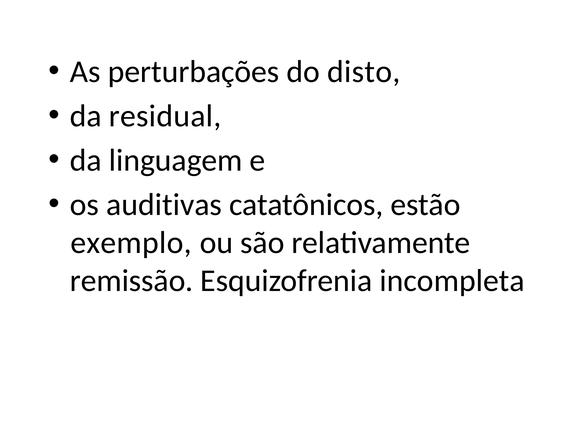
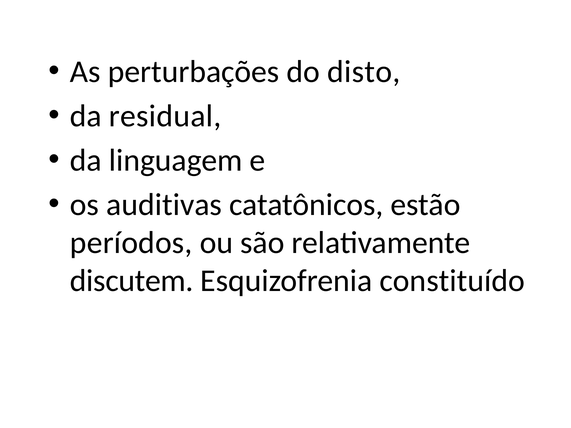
exemplo: exemplo -> períodos
remissão: remissão -> discutem
incompleta: incompleta -> constituído
